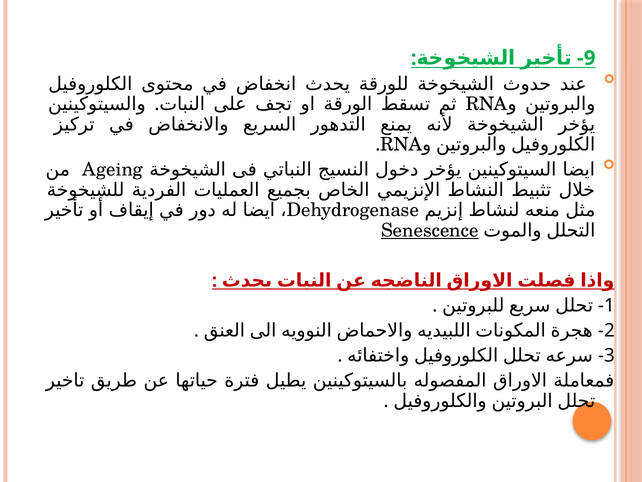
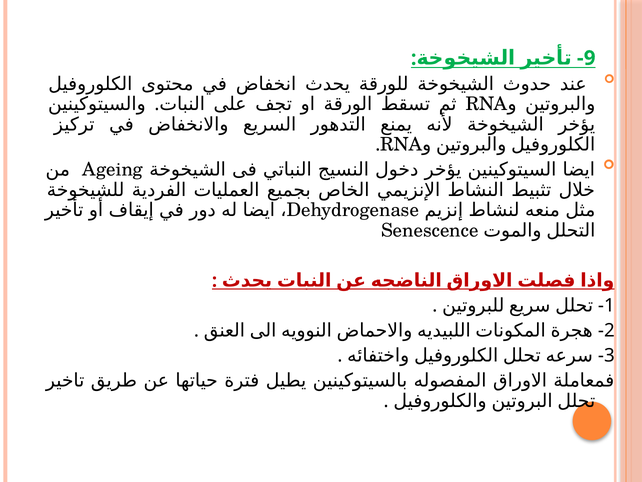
Senescence underline: present -> none
